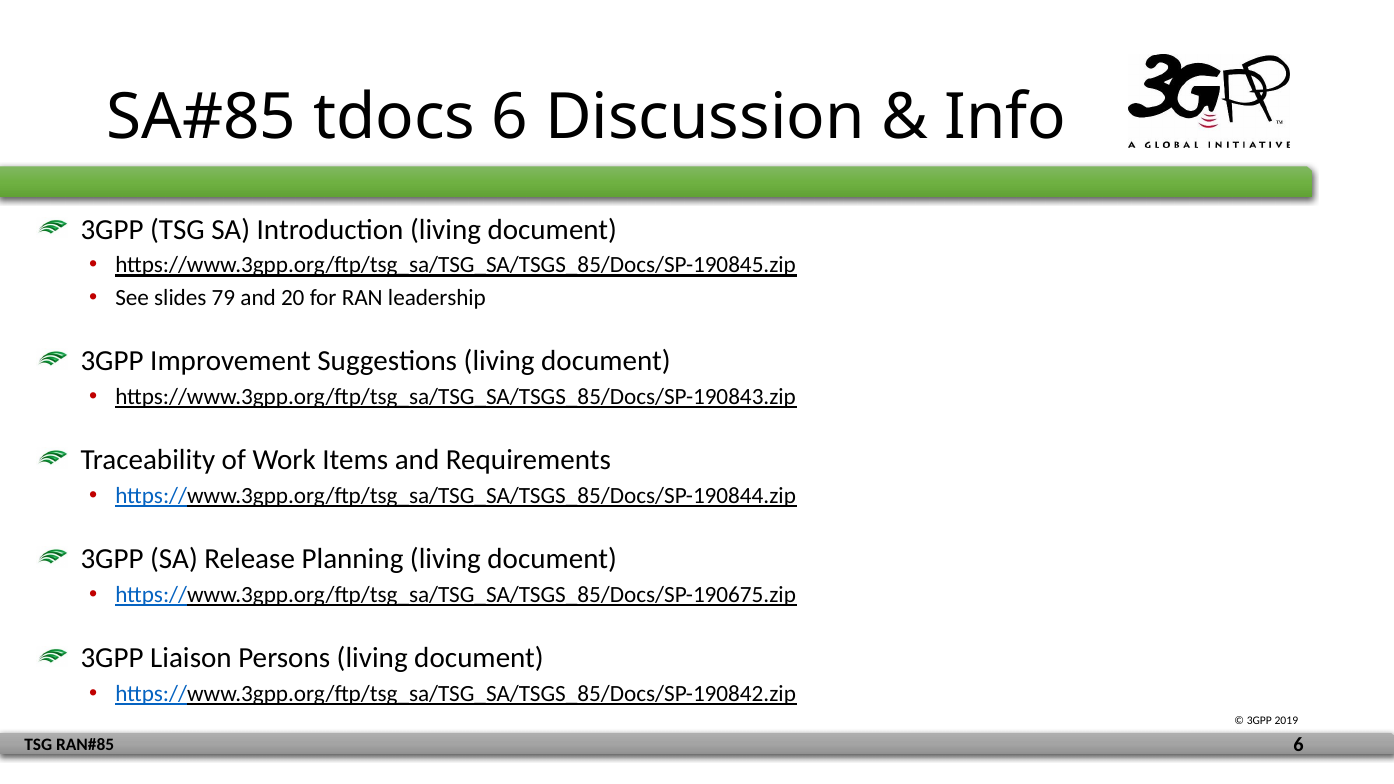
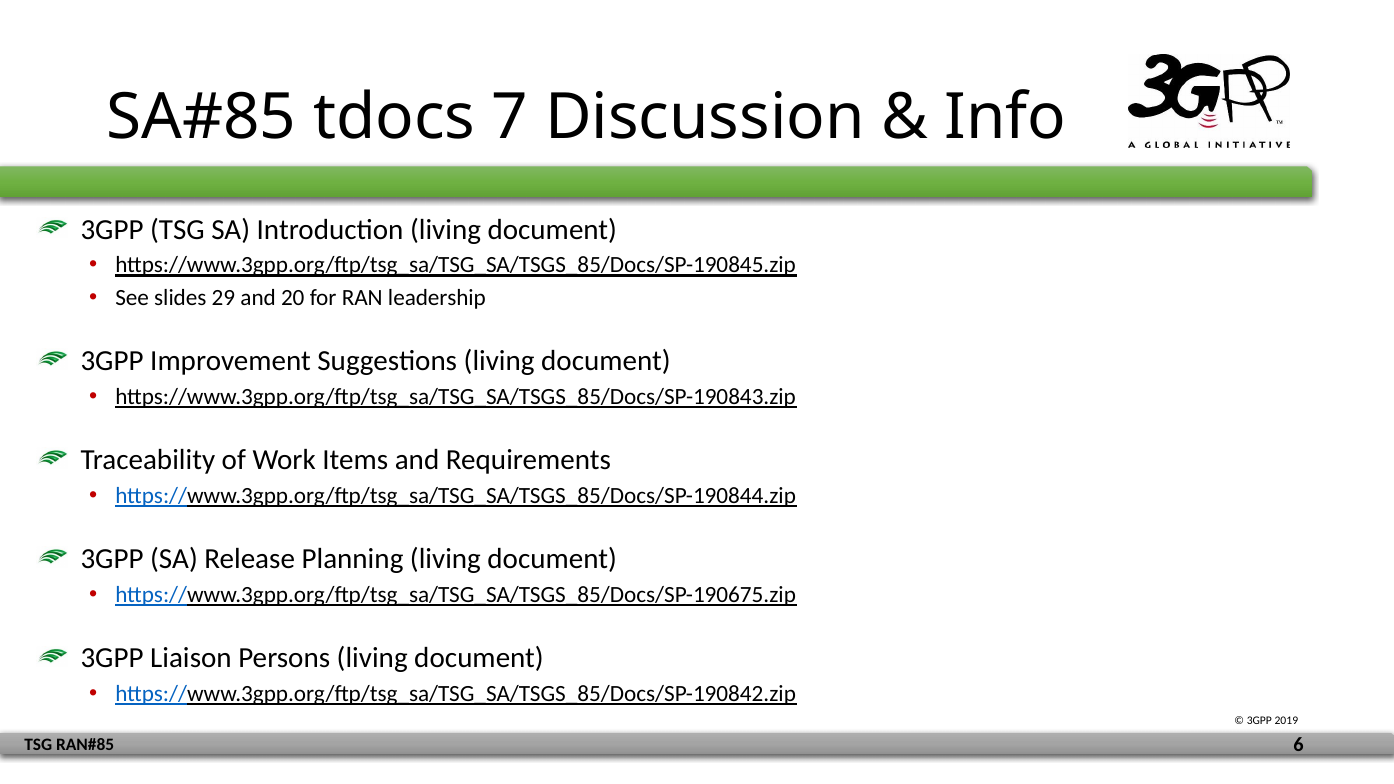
tdocs 6: 6 -> 7
79: 79 -> 29
